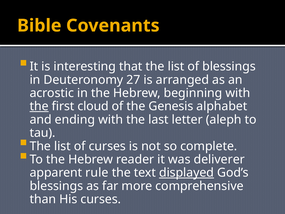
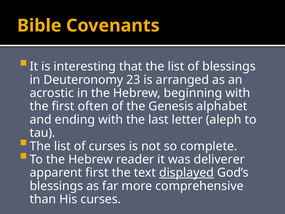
27: 27 -> 23
the at (39, 106) underline: present -> none
cloud: cloud -> often
apparent rule: rule -> first
